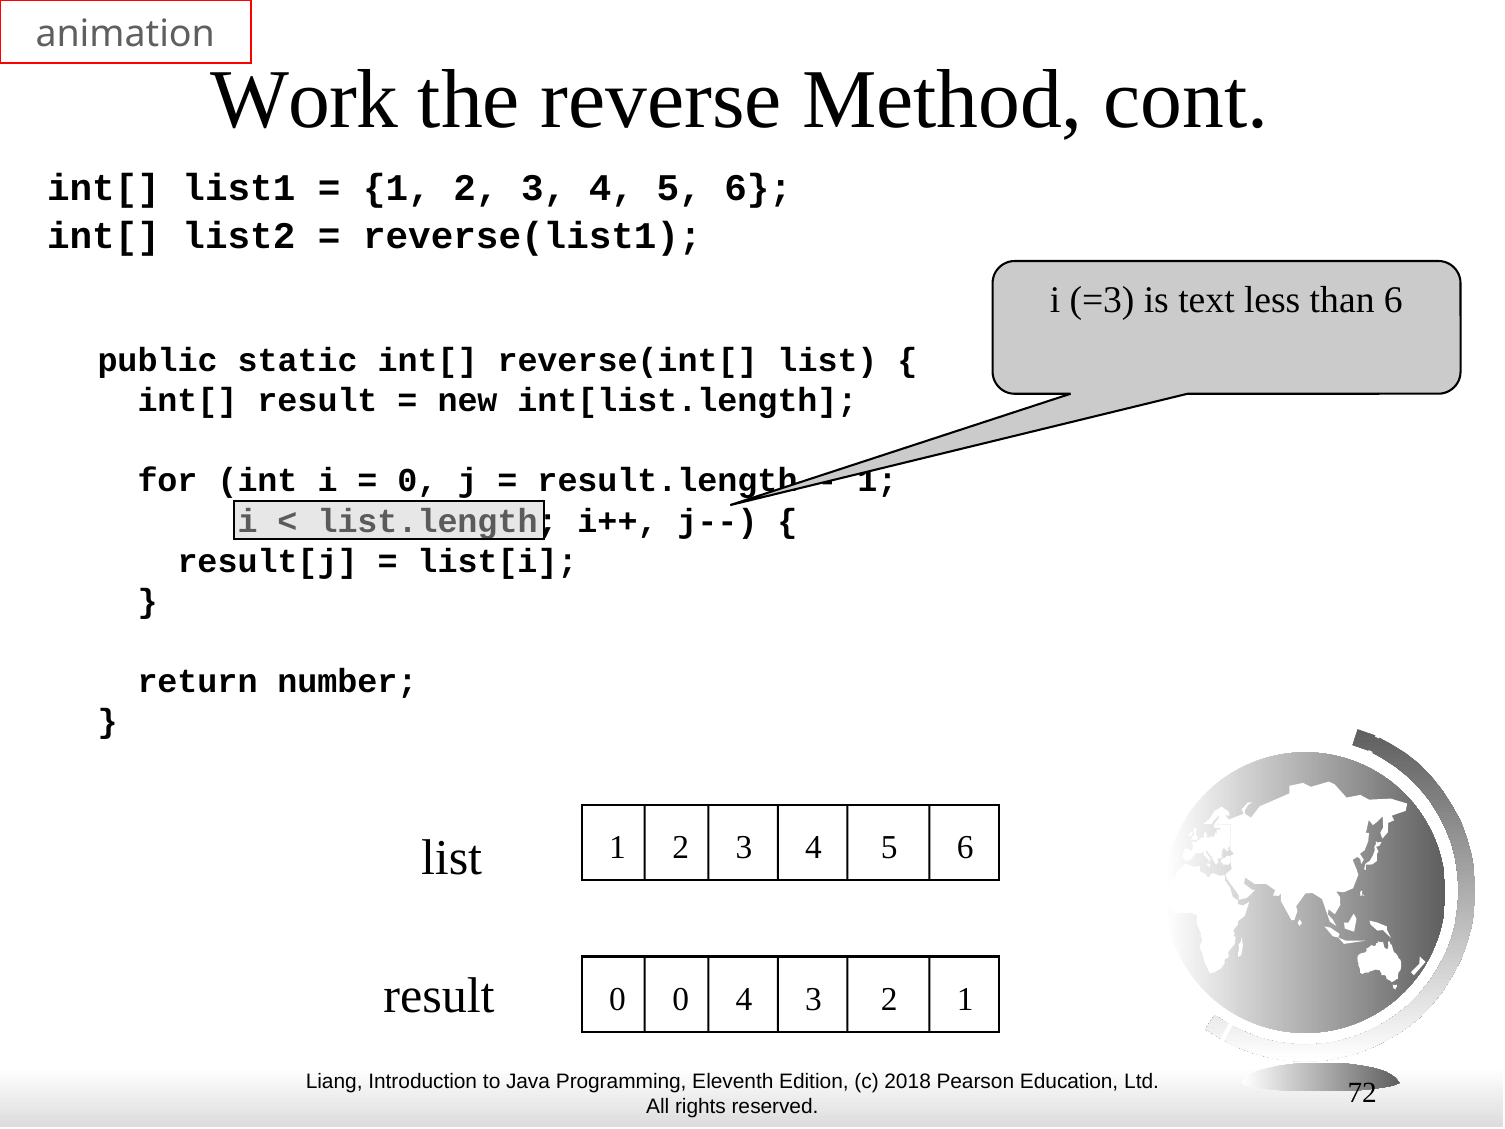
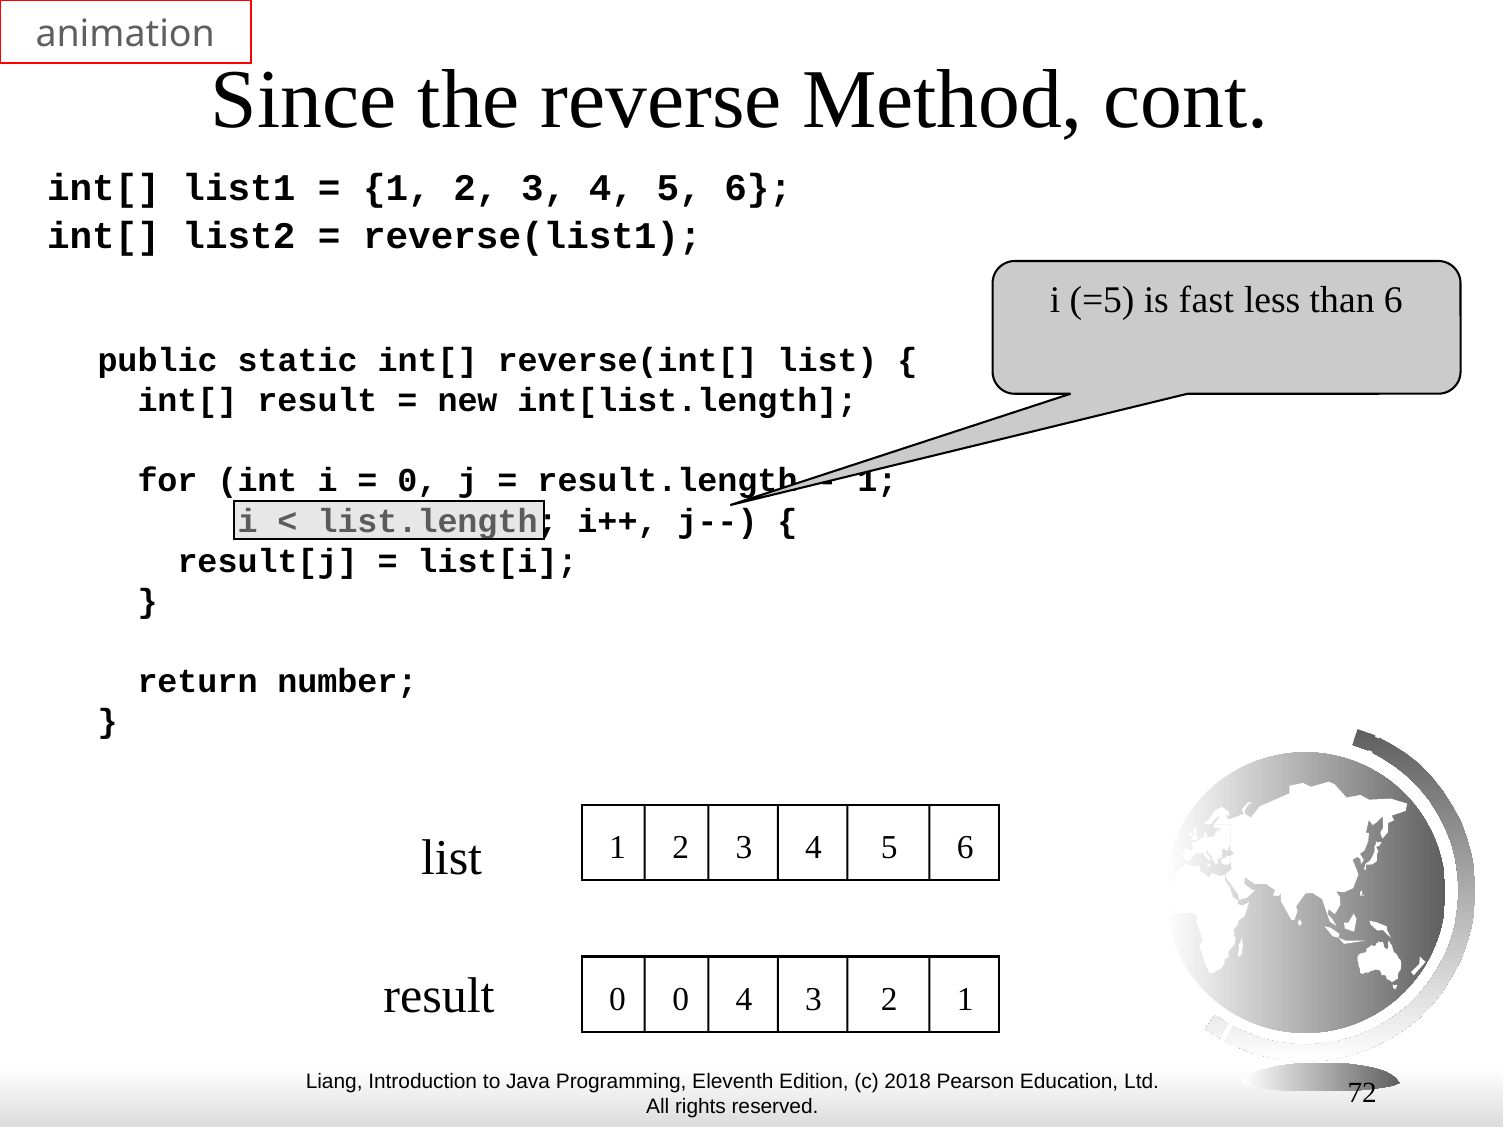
Work: Work -> Since
=3: =3 -> =5
text: text -> fast
